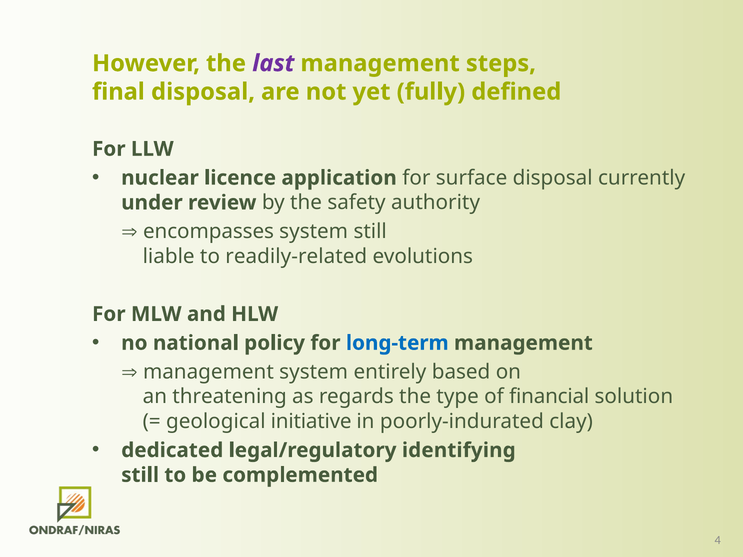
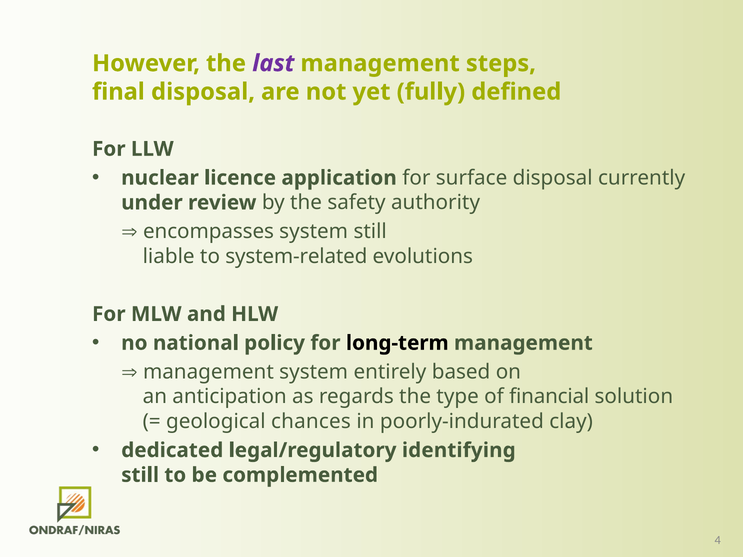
readily-related: readily-related -> system-related
long-term colour: blue -> black
threatening: threatening -> anticipation
initiative: initiative -> chances
